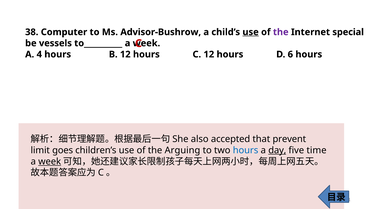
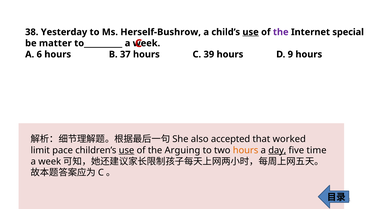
Computer: Computer -> Yesterday
Advisor-Bushrow: Advisor-Bushrow -> Herself-Bushrow
vessels: vessels -> matter
4: 4 -> 6
B 12: 12 -> 37
C 12: 12 -> 39
6: 6 -> 9
prevent: prevent -> worked
goes: goes -> pace
use at (126, 150) underline: none -> present
hours at (246, 150) colour: blue -> orange
week at (50, 162) underline: present -> none
